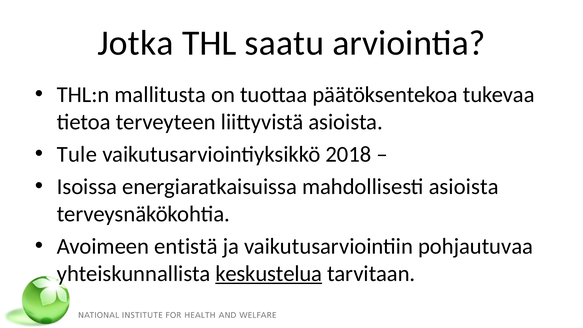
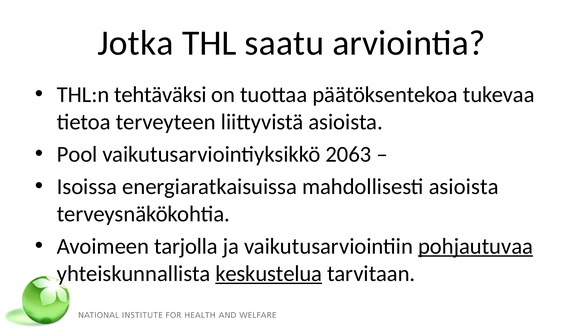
mallitusta: mallitusta -> tehtäväksi
Tule: Tule -> Pool
2018: 2018 -> 2063
entistä: entistä -> tarjolla
pohjautuvaa underline: none -> present
